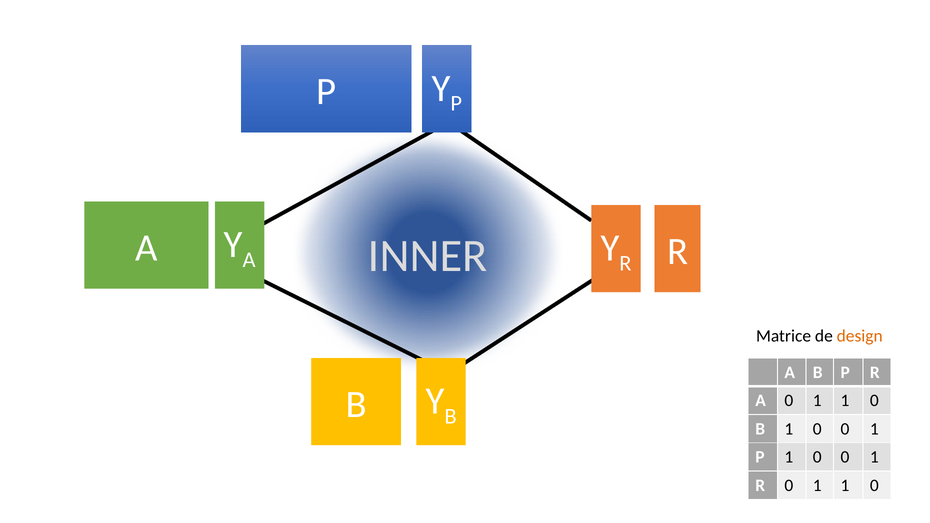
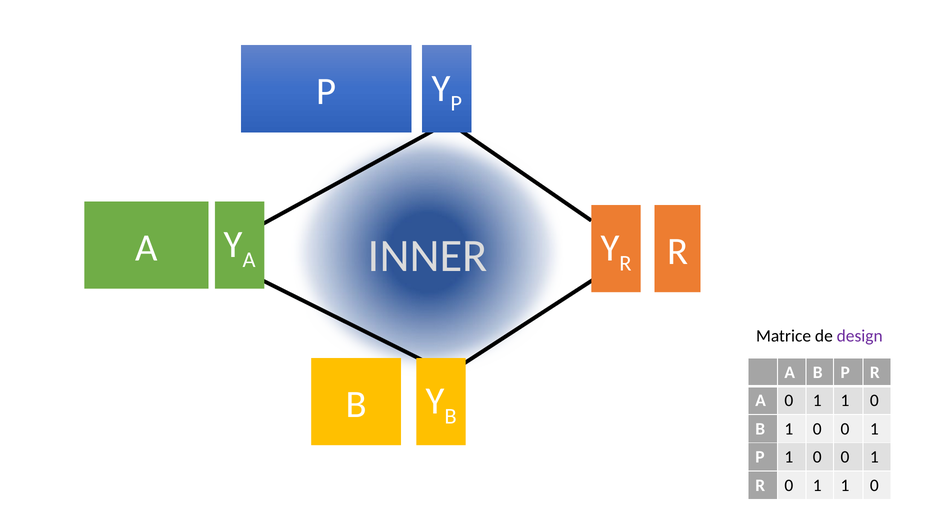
design colour: orange -> purple
